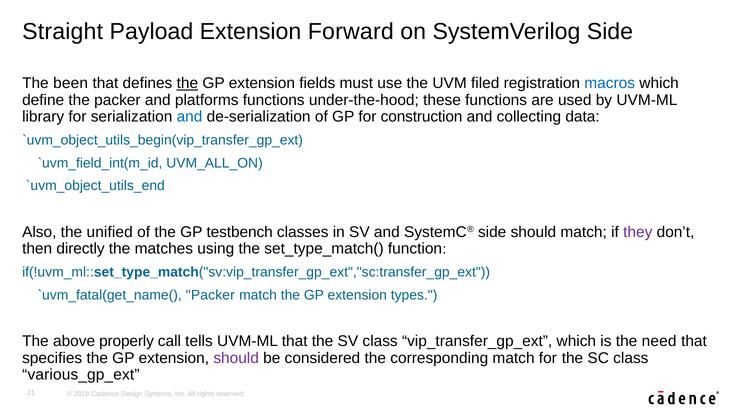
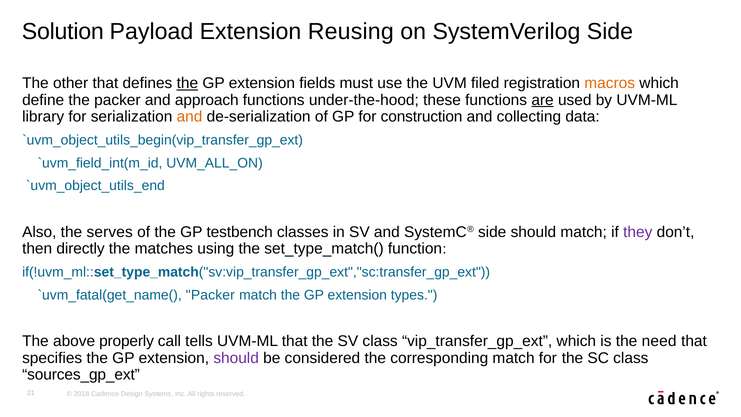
Straight: Straight -> Solution
Forward: Forward -> Reusing
been: been -> other
macros colour: blue -> orange
platforms: platforms -> approach
are underline: none -> present
and at (190, 117) colour: blue -> orange
unified: unified -> serves
various_gp_ext: various_gp_ext -> sources_gp_ext
